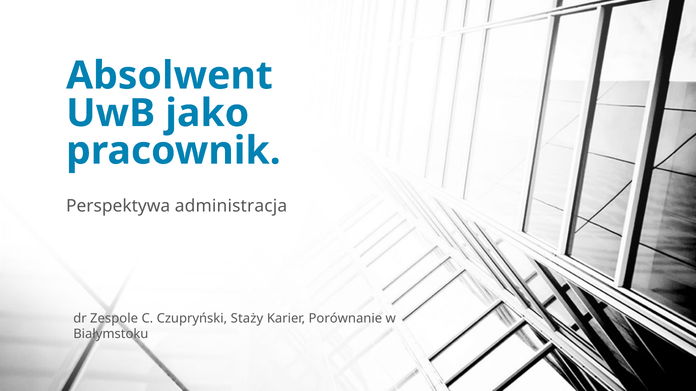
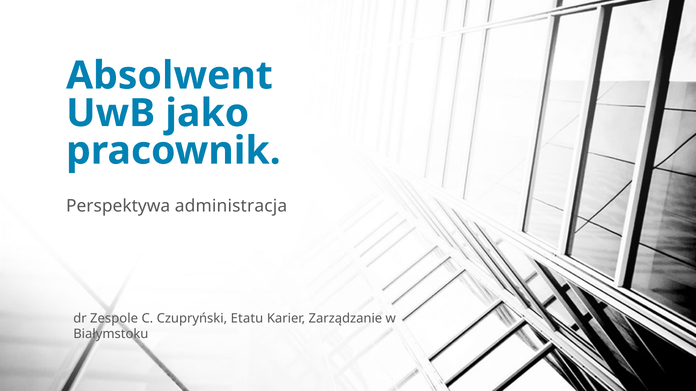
Staży: Staży -> Etatu
Porównanie: Porównanie -> Zarządzanie
